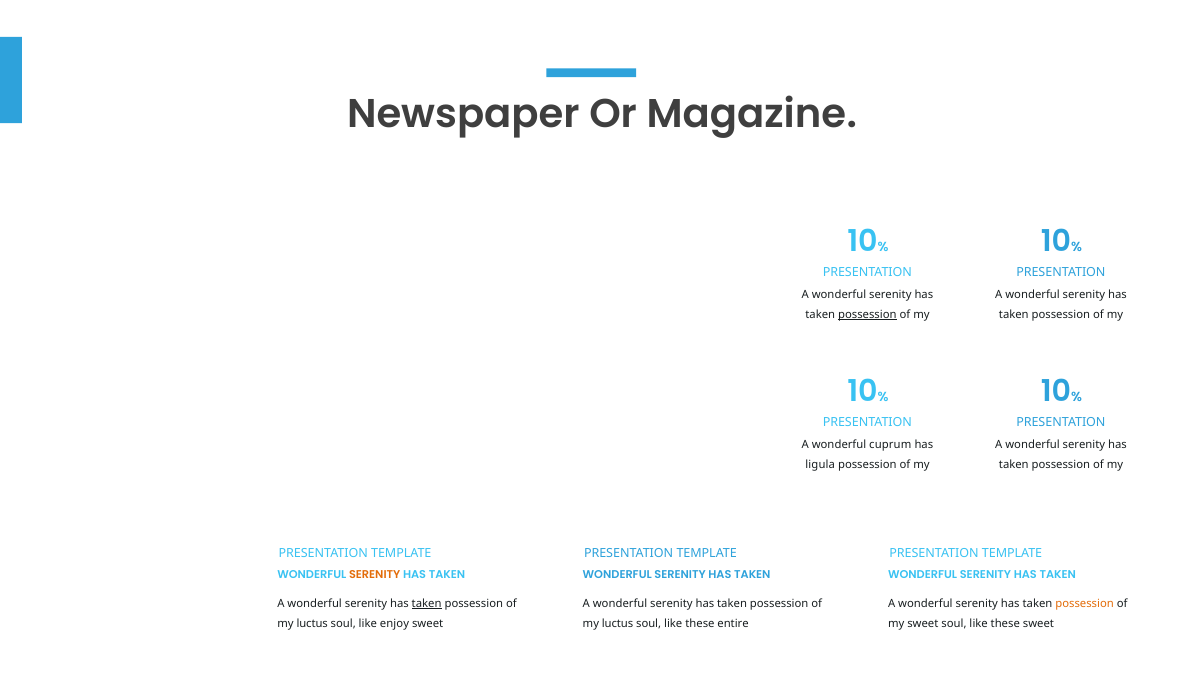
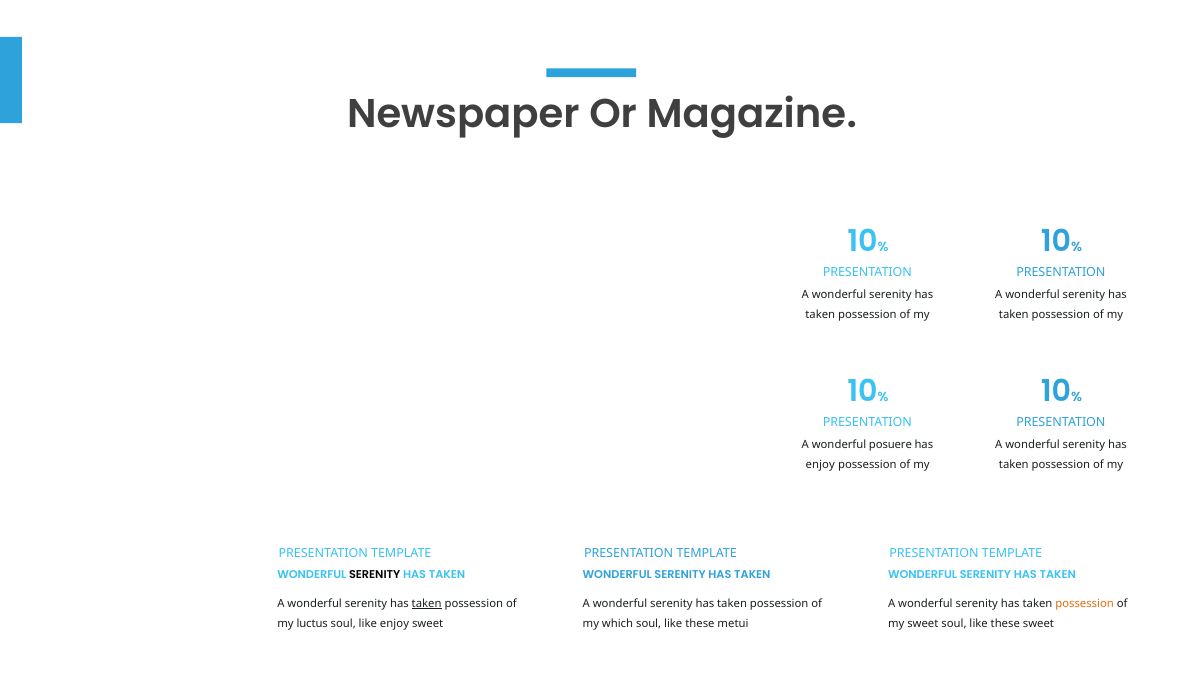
possession at (867, 315) underline: present -> none
cuprum: cuprum -> posuere
ligula at (820, 465): ligula -> enjoy
SERENITY at (375, 575) colour: orange -> black
luctus at (618, 624): luctus -> which
entire: entire -> metui
